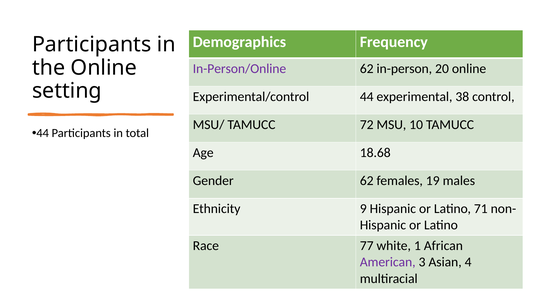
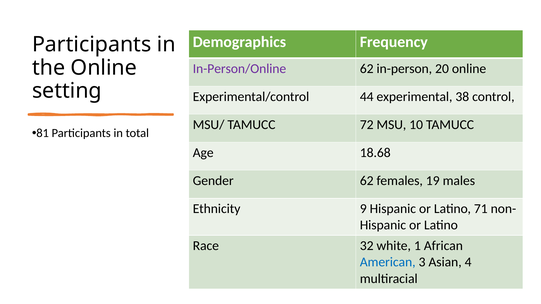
44 at (43, 133): 44 -> 81
77: 77 -> 32
American colour: purple -> blue
